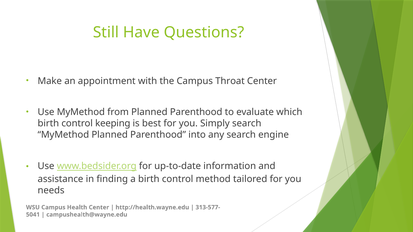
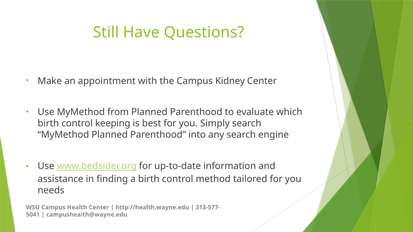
Throat: Throat -> Kidney
